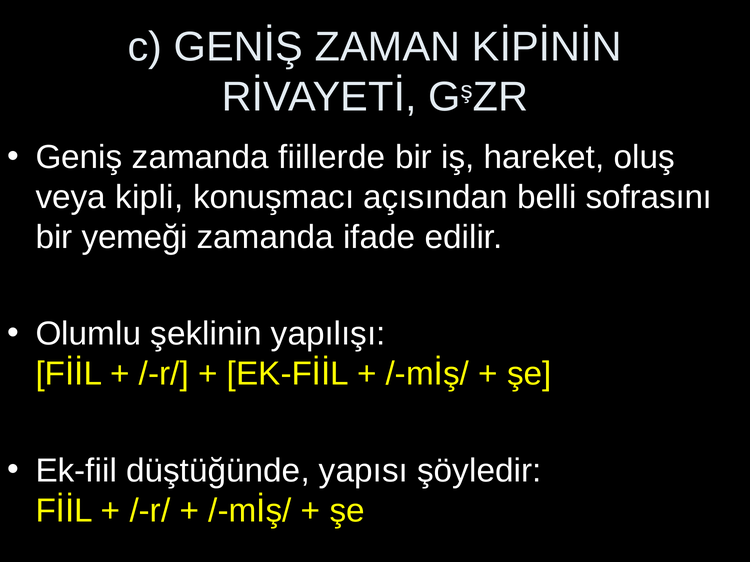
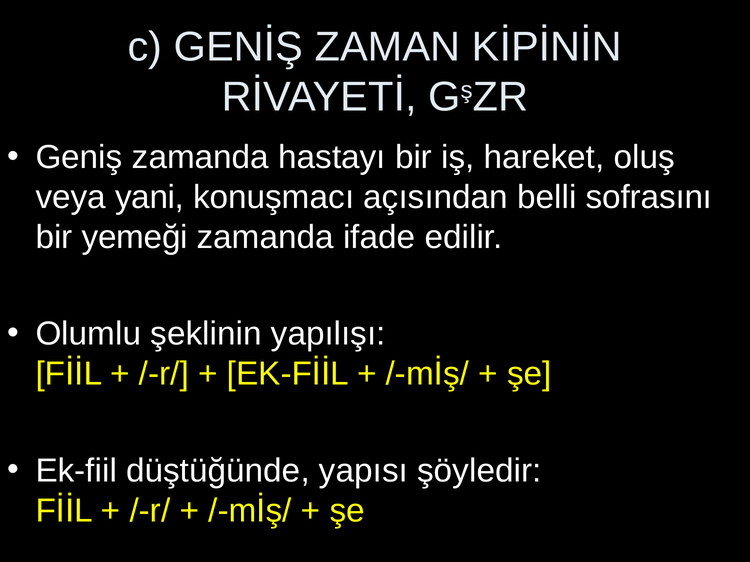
fiillerde: fiillerde -> hastayı
kipli: kipli -> yani
